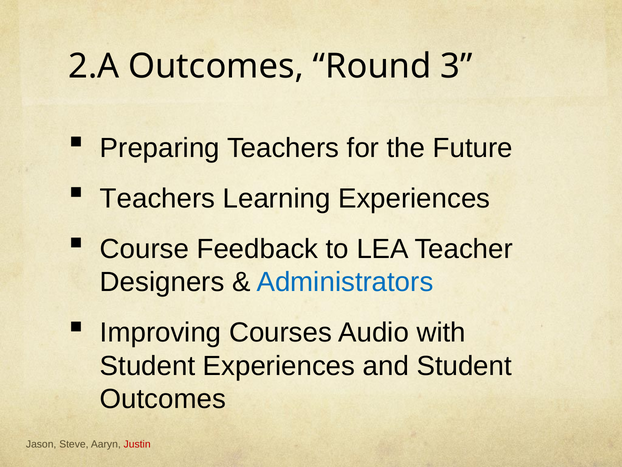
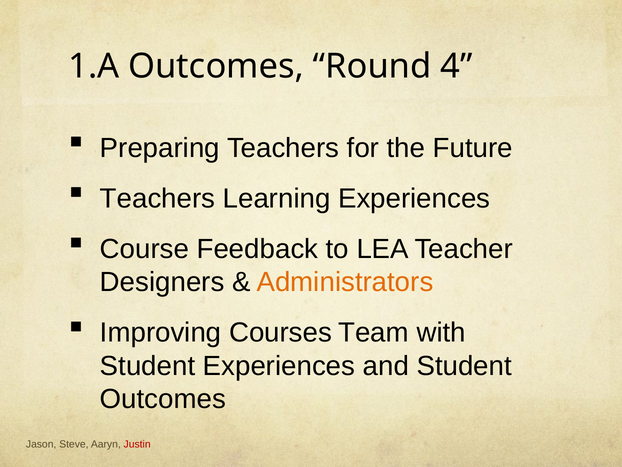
2.A: 2.A -> 1.A
3: 3 -> 4
Administrators colour: blue -> orange
Audio: Audio -> Team
